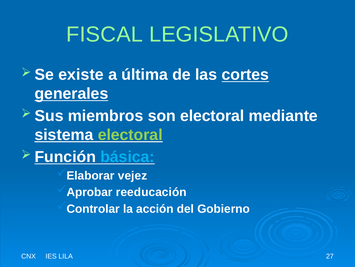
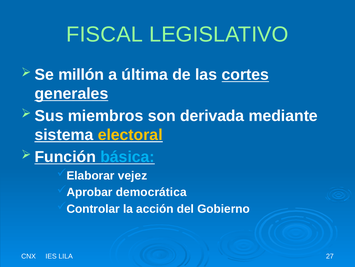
existe: existe -> millón
son electoral: electoral -> derivada
electoral at (130, 134) colour: light green -> yellow
reeducación: reeducación -> democrática
